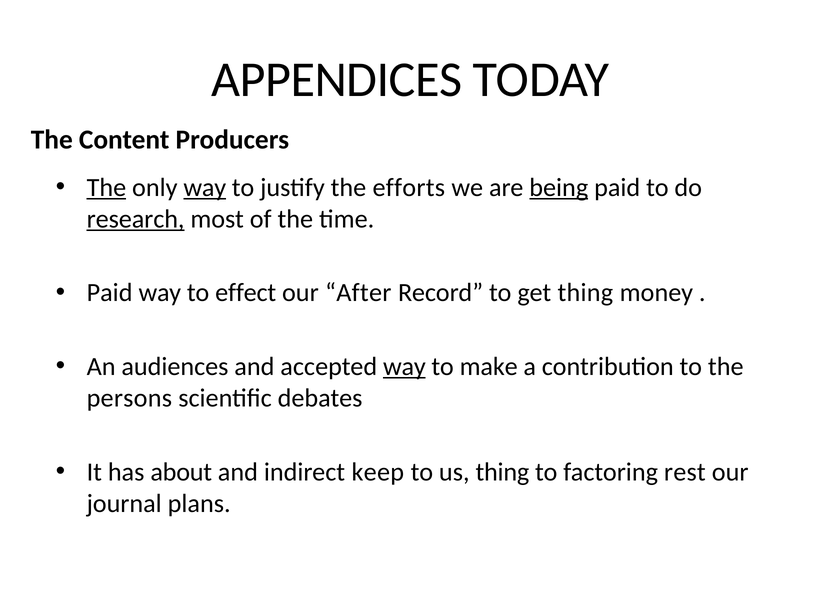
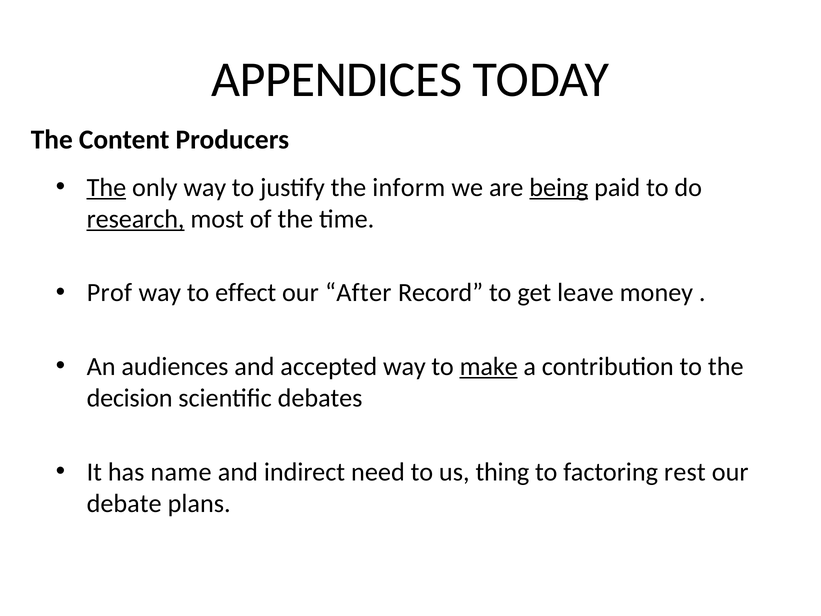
way at (205, 187) underline: present -> none
efforts: efforts -> inform
Paid at (110, 293): Paid -> Prof
get thing: thing -> leave
way at (404, 366) underline: present -> none
make underline: none -> present
persons: persons -> decision
about: about -> name
keep: keep -> need
journal: journal -> debate
